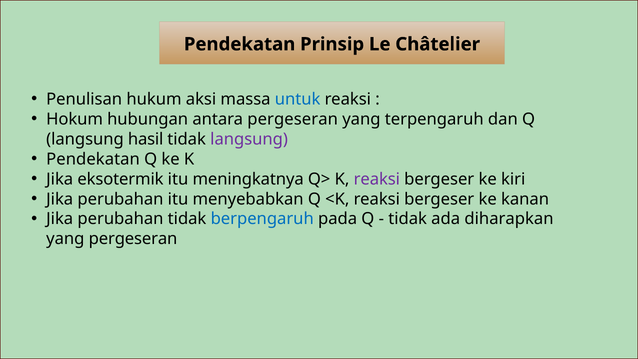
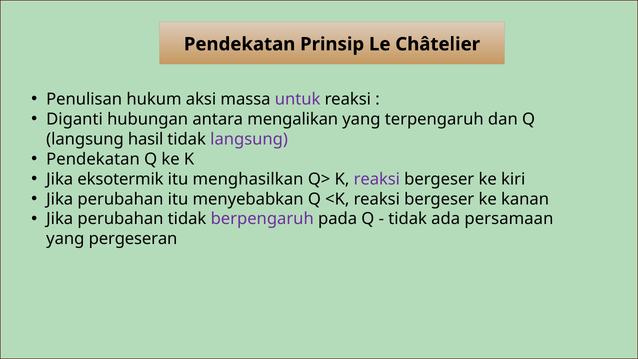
untuk colour: blue -> purple
Hokum: Hokum -> Diganti
antara pergeseran: pergeseran -> mengalikan
meningkatnya: meningkatnya -> menghasilkan
berpengaruh colour: blue -> purple
diharapkan: diharapkan -> persamaan
